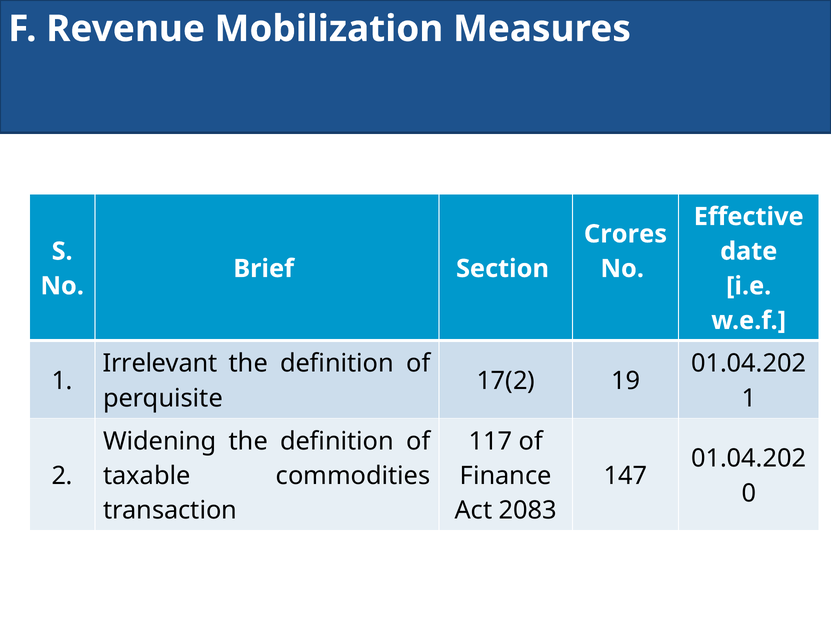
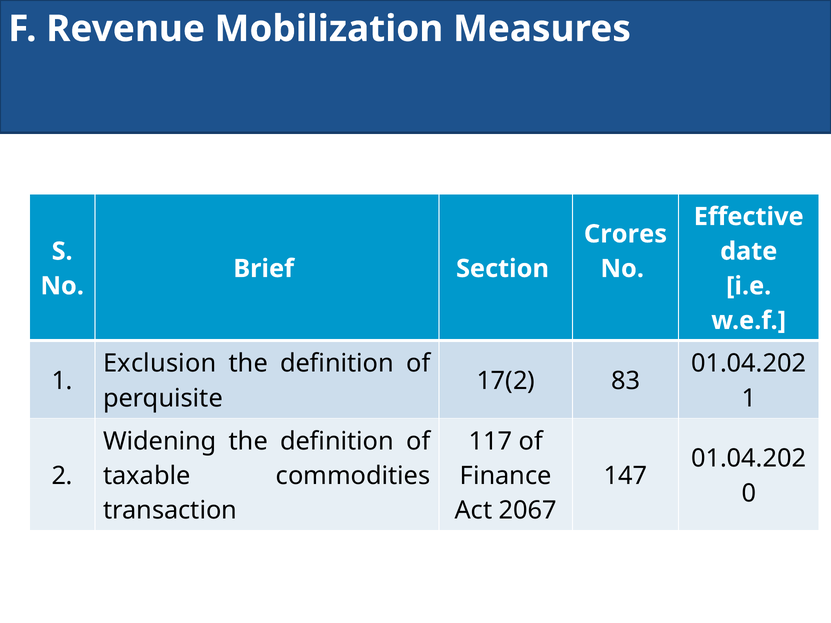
Irrelevant: Irrelevant -> Exclusion
19: 19 -> 83
2083: 2083 -> 2067
